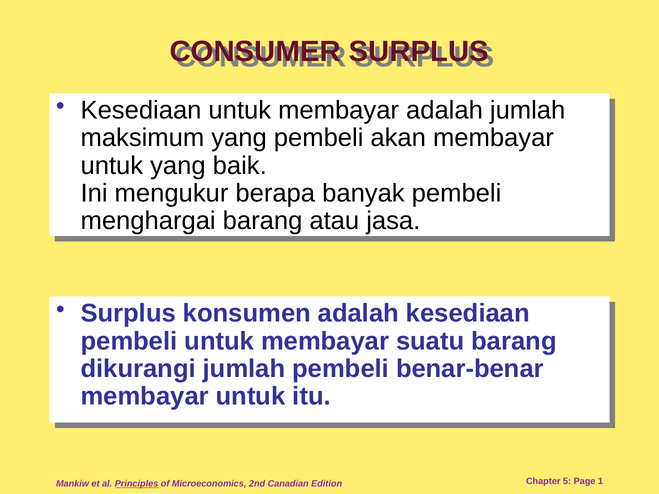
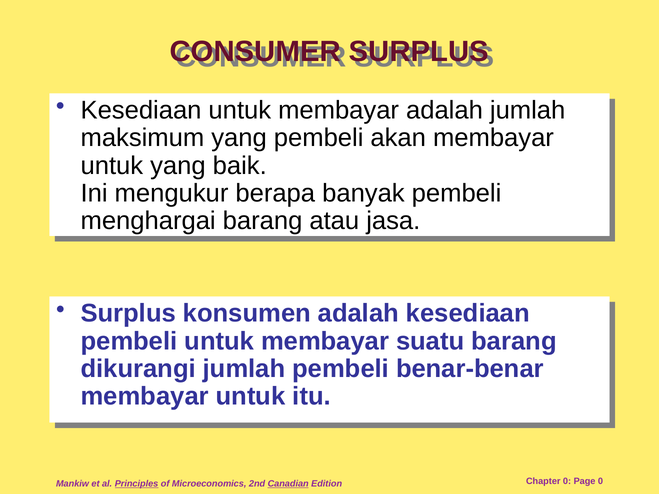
Canadian underline: none -> present
Chapter 5: 5 -> 0
Page 1: 1 -> 0
